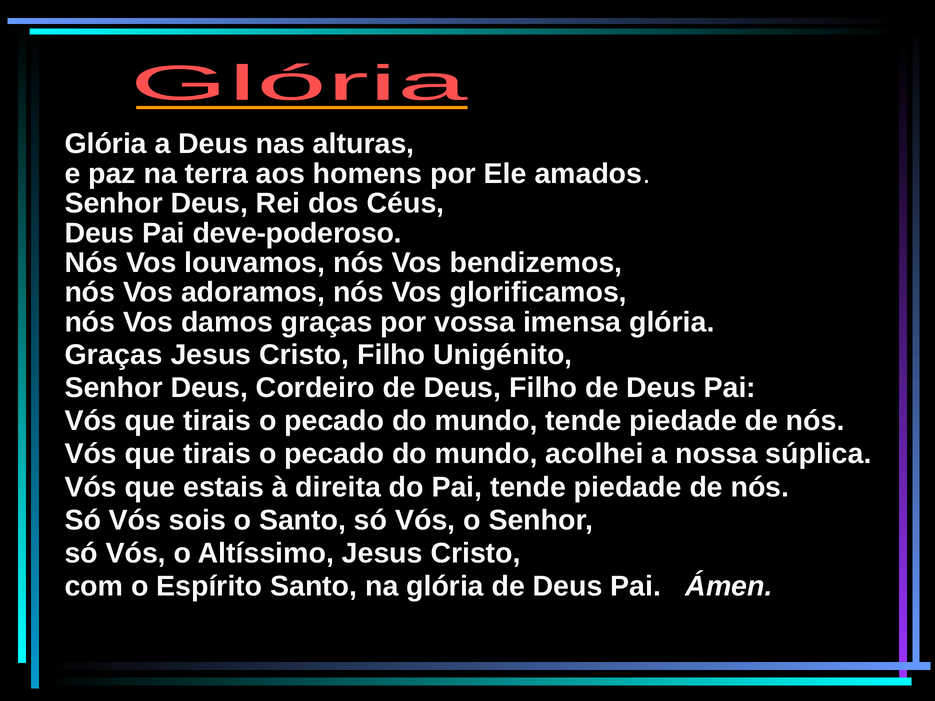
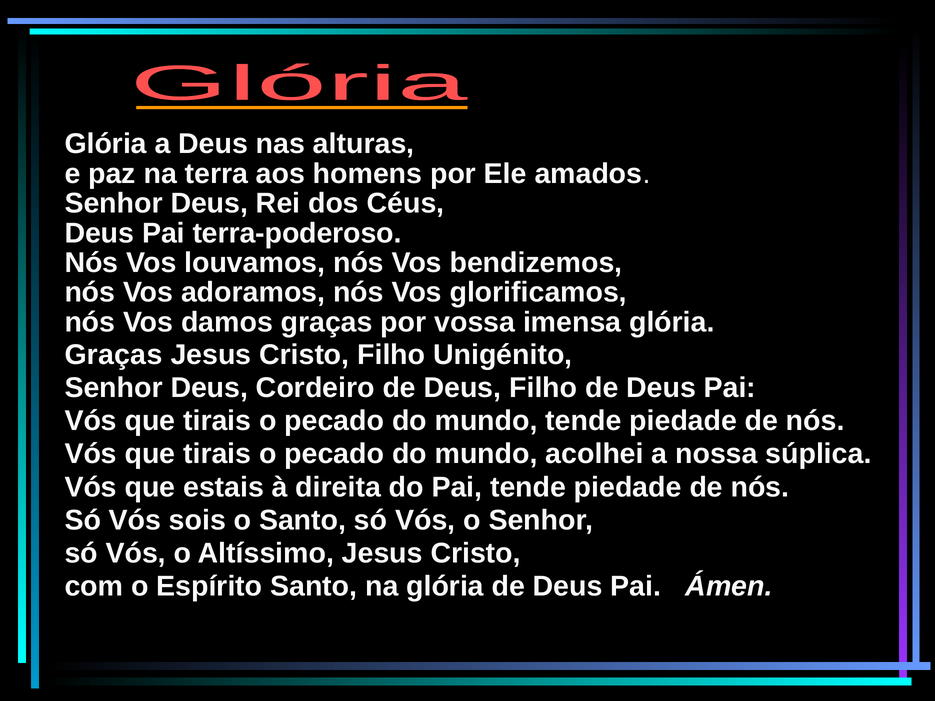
deve-poderoso: deve-poderoso -> terra-poderoso
